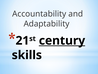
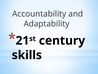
century underline: present -> none
